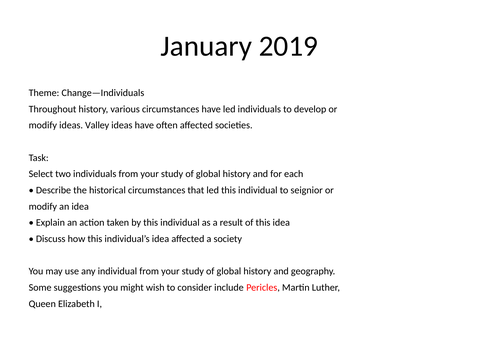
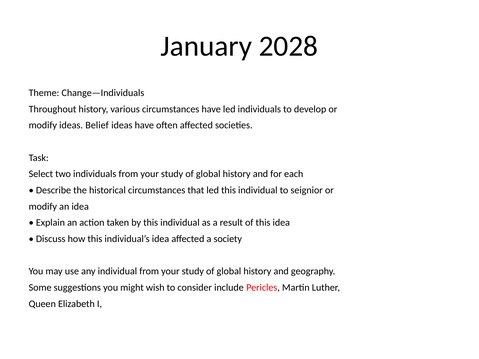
2019: 2019 -> 2028
Valley: Valley -> Belief
